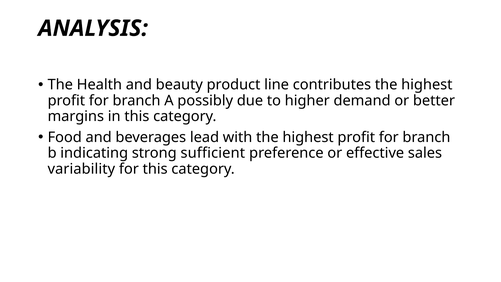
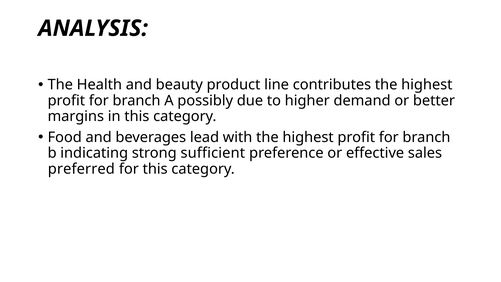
variability: variability -> preferred
